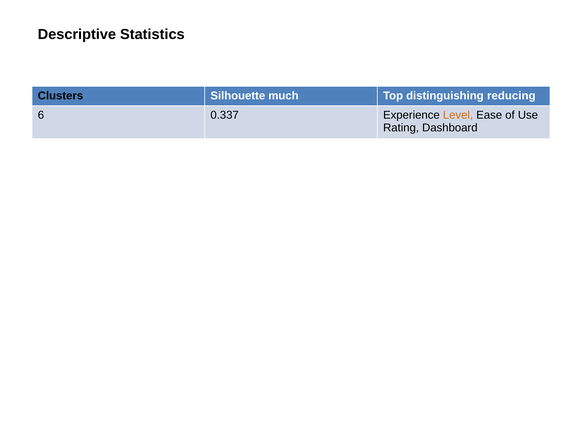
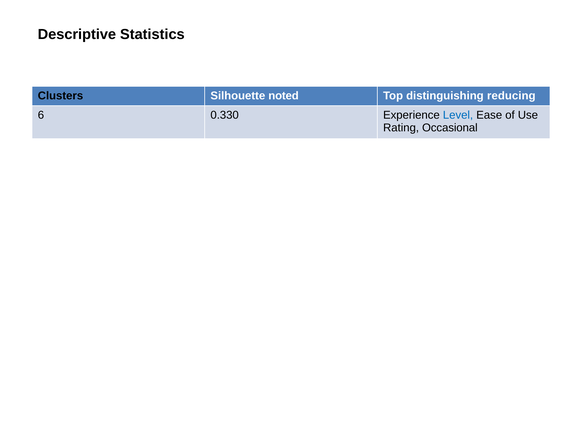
much: much -> noted
0.337: 0.337 -> 0.330
Level colour: orange -> blue
Dashboard: Dashboard -> Occasional
